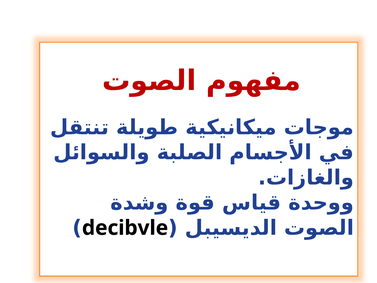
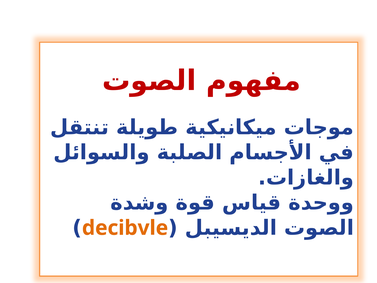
decibvle colour: black -> orange
